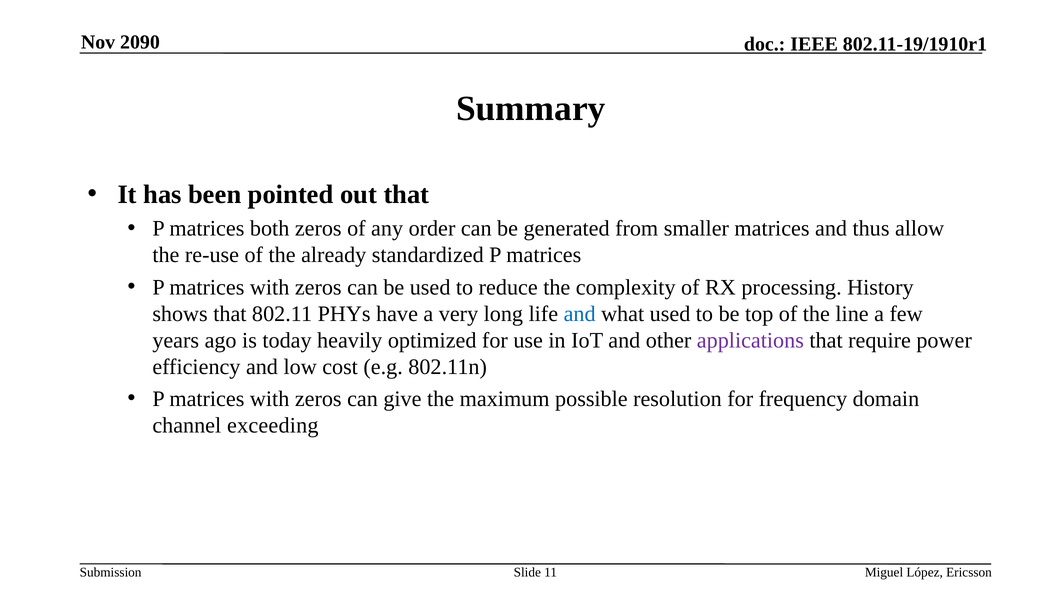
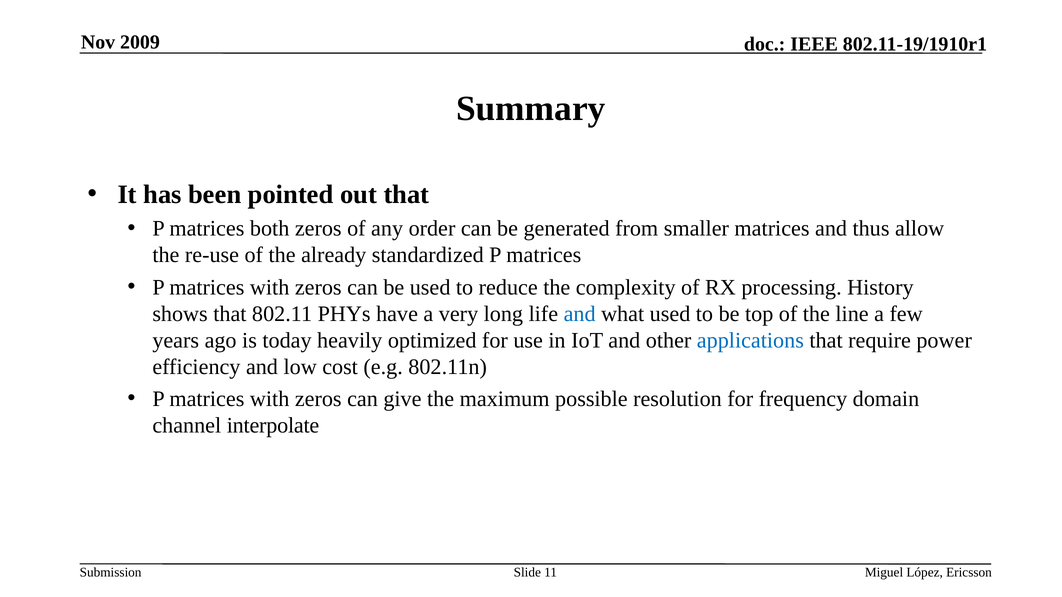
2090: 2090 -> 2009
applications colour: purple -> blue
exceeding: exceeding -> interpolate
